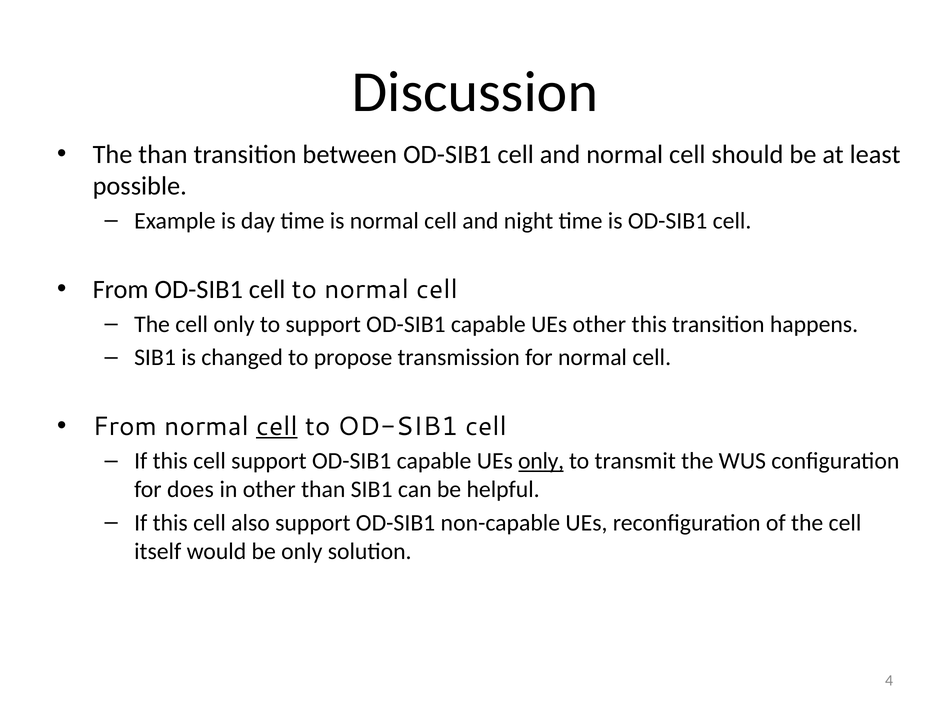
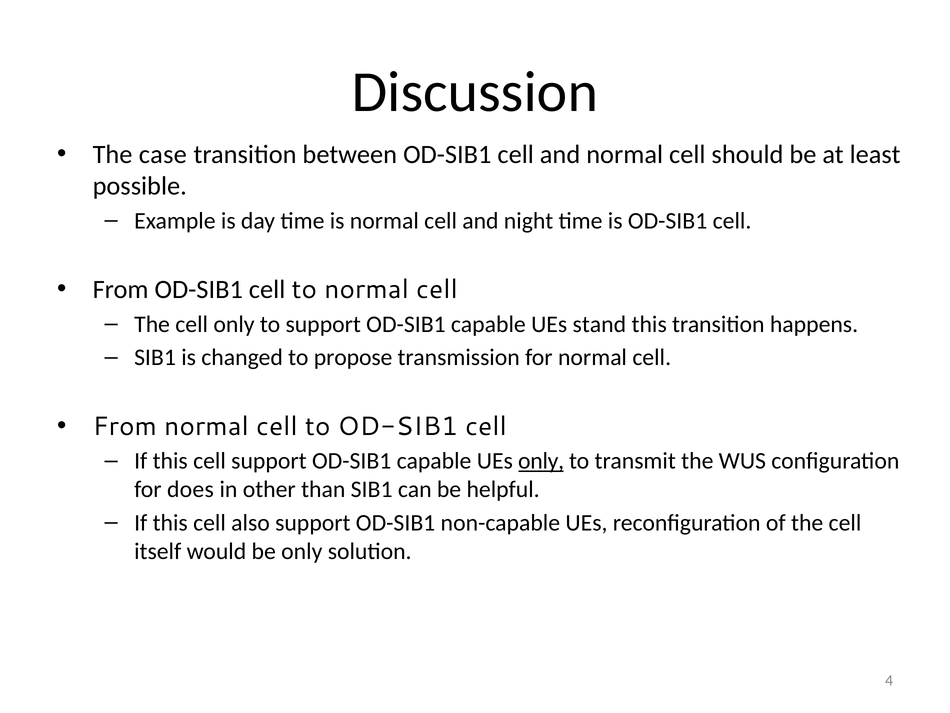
The than: than -> case
UEs other: other -> stand
cell at (277, 426) underline: present -> none
